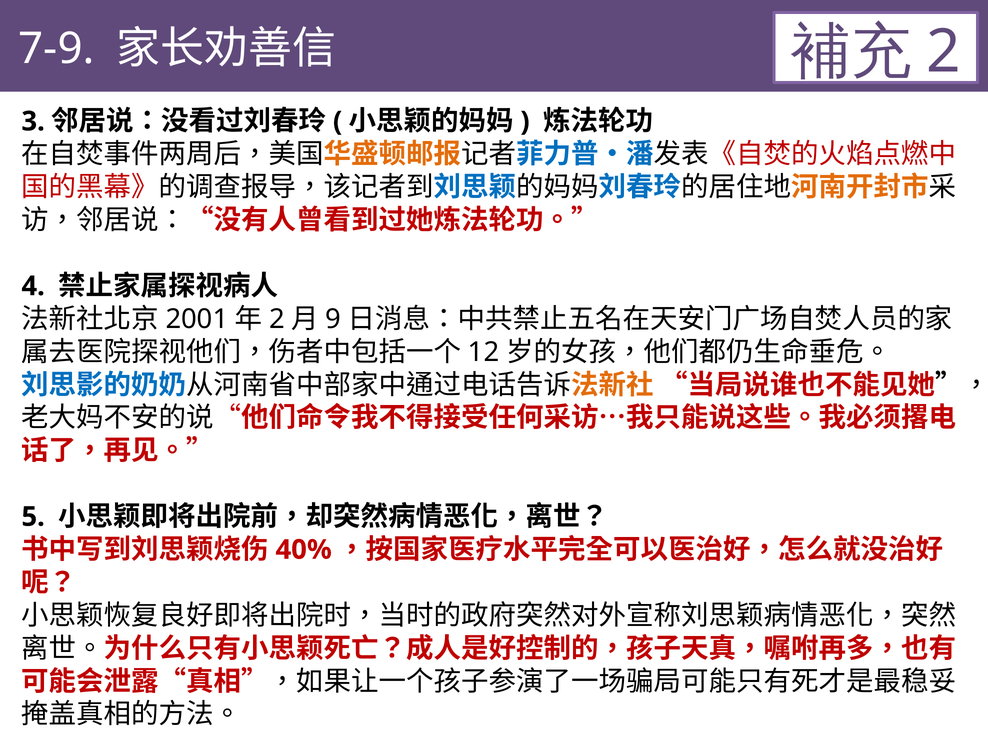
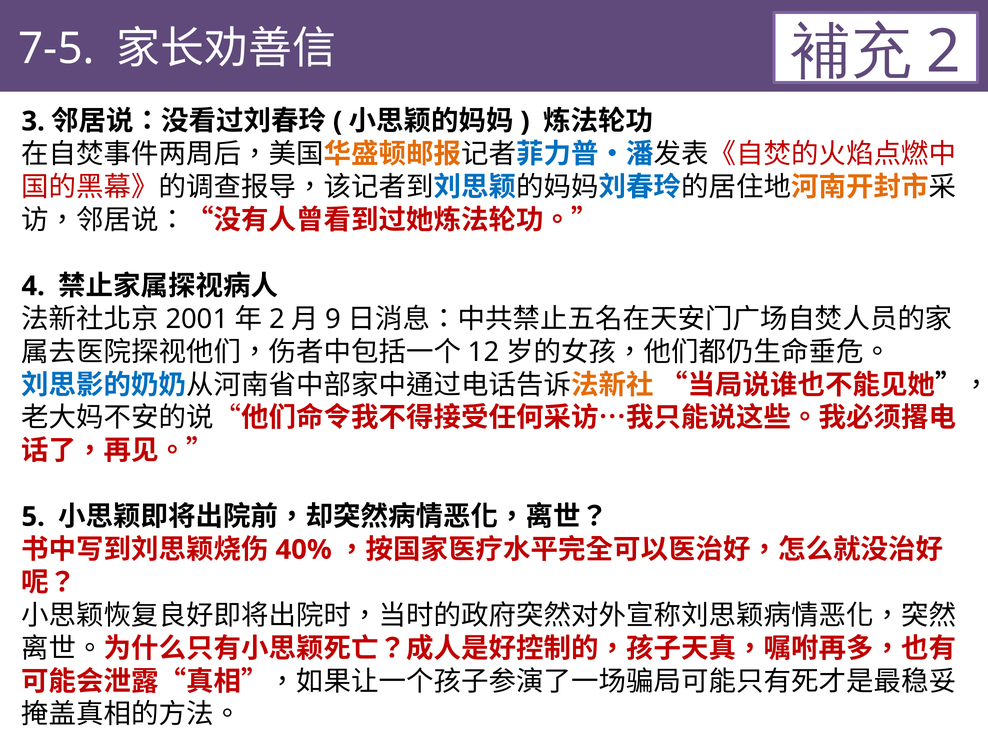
7-9: 7-9 -> 7-5
